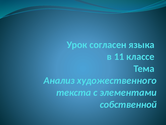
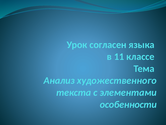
собственной: собственной -> особенности
